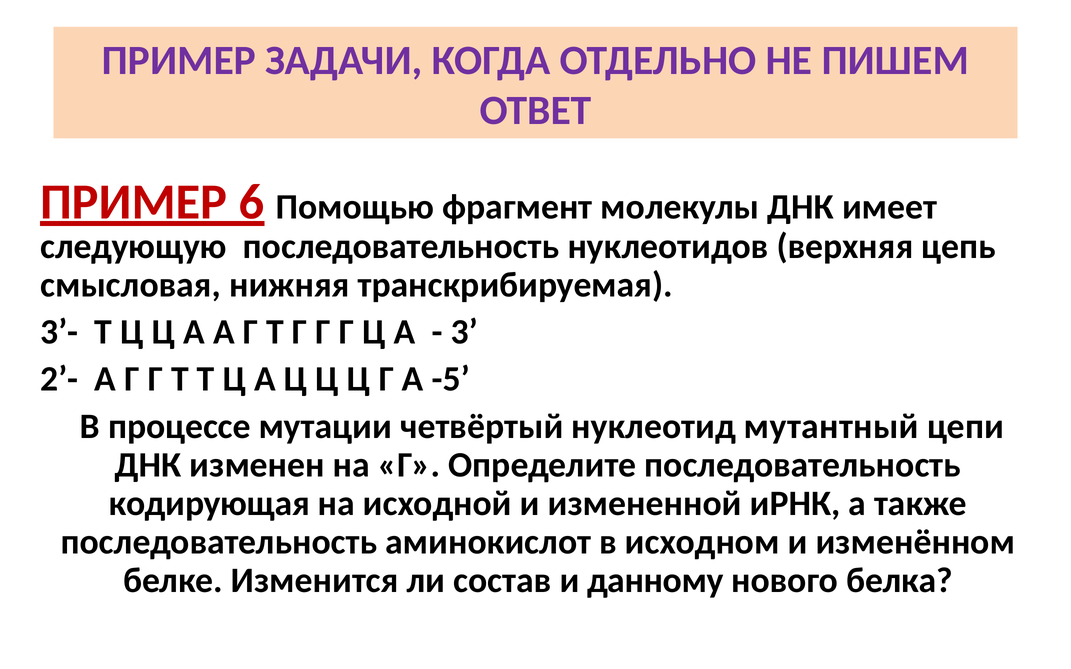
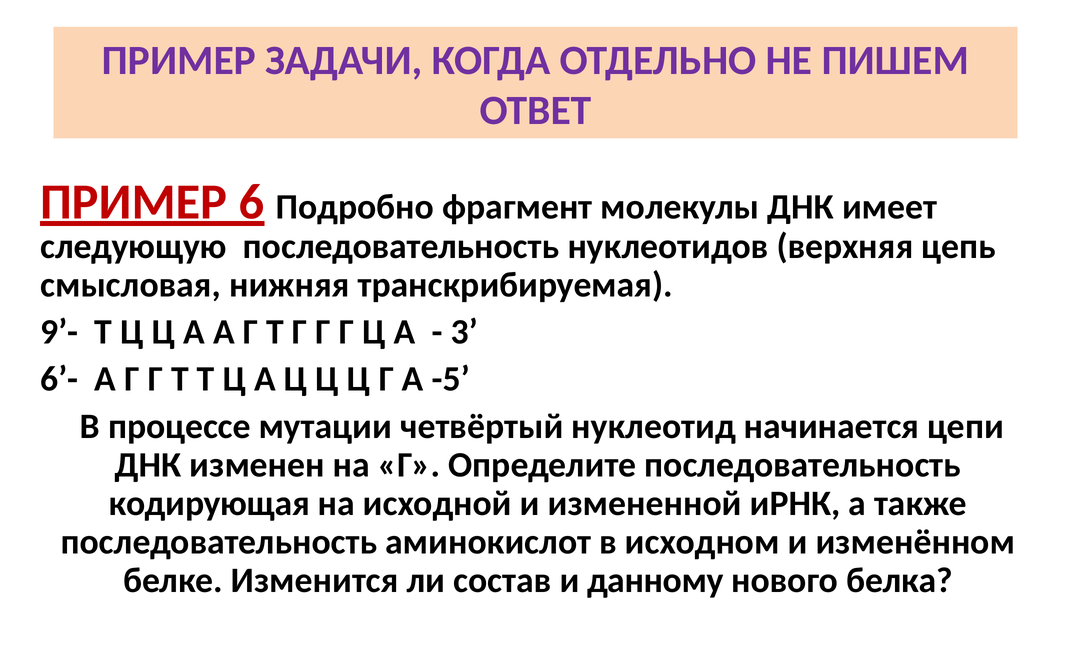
Помощью: Помощью -> Подробно
3’-: 3’- -> 9’-
2’-: 2’- -> 6’-
мутантный: мутантный -> начинается
